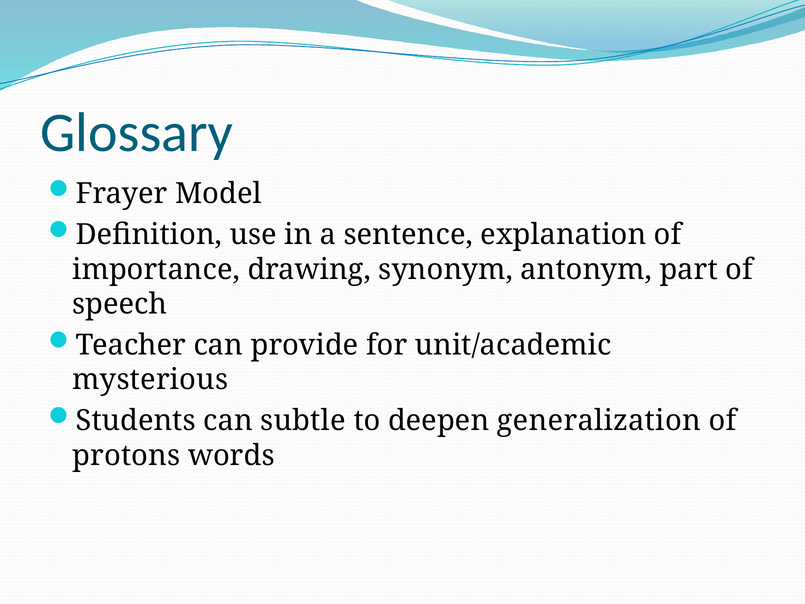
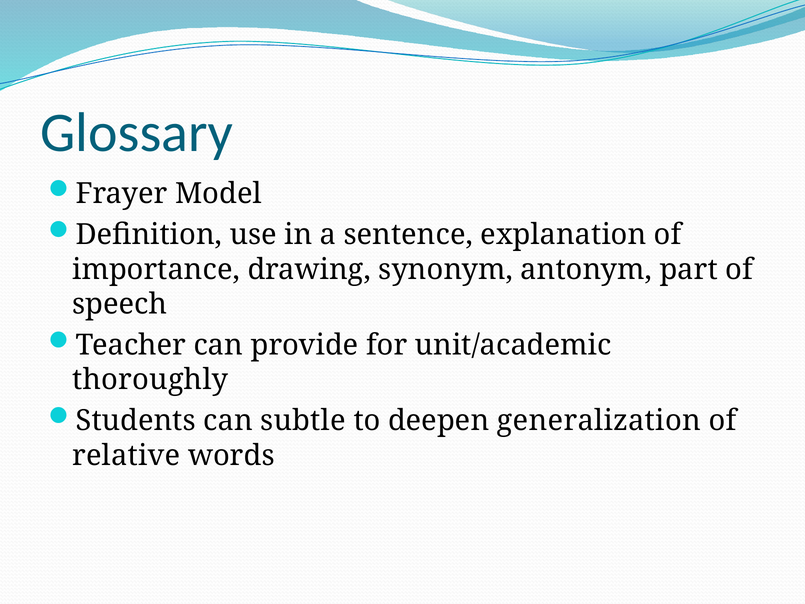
mysterious: mysterious -> thoroughly
protons: protons -> relative
